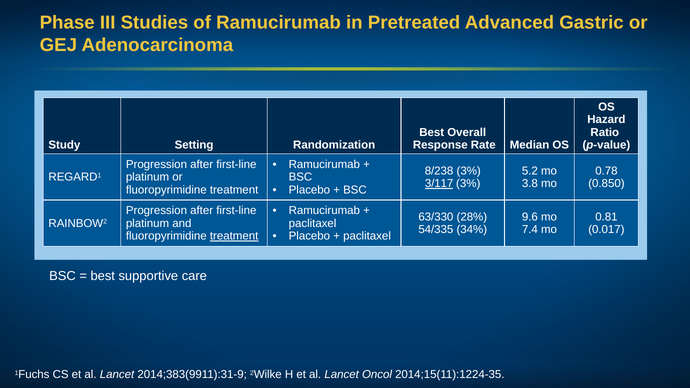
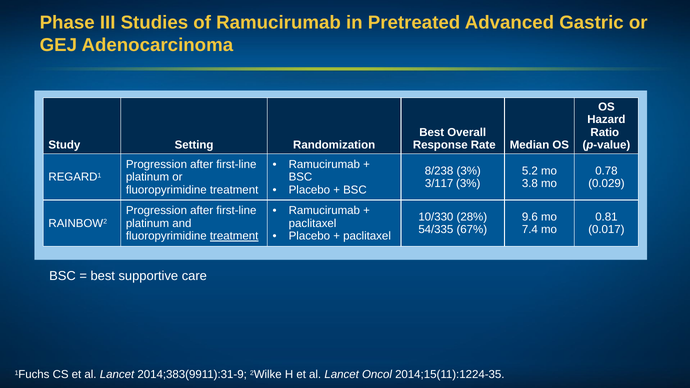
3/117 underline: present -> none
0.850: 0.850 -> 0.029
63/330: 63/330 -> 10/330
34%: 34% -> 67%
